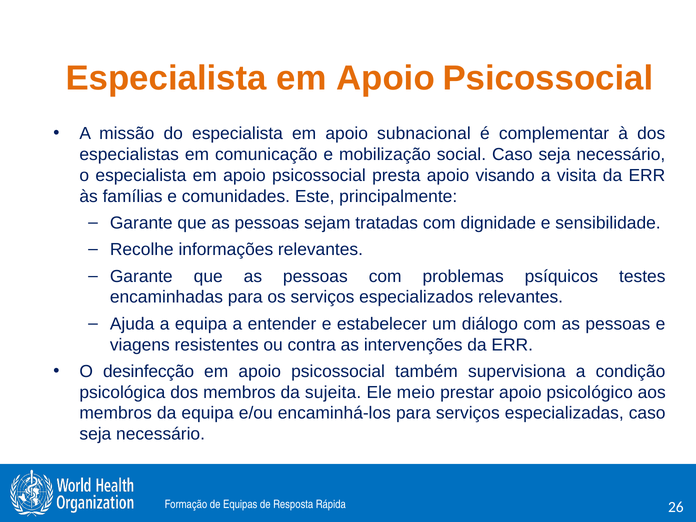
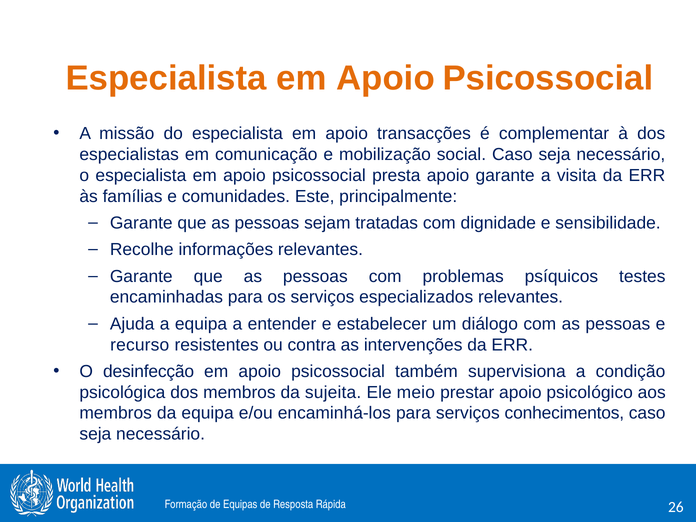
subnacional: subnacional -> transacções
apoio visando: visando -> garante
viagens: viagens -> recurso
especializadas: especializadas -> conhecimentos
